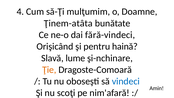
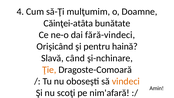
Ţinem-atâta: Ţinem-atâta -> Căinţei-atâta
lume: lume -> când
vindeci colour: blue -> orange
